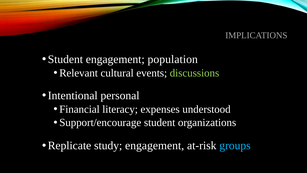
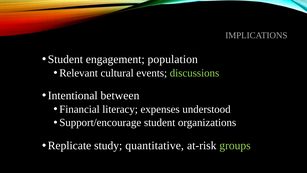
personal: personal -> between
study engagement: engagement -> quantitative
groups colour: light blue -> light green
